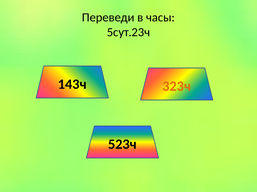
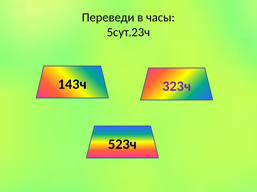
323ч colour: orange -> purple
